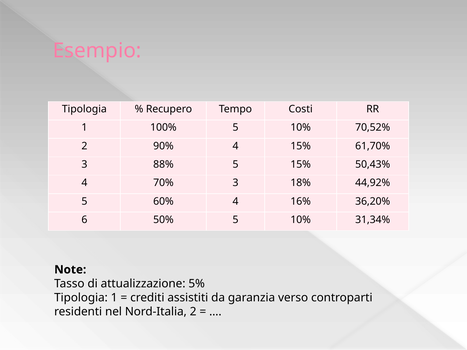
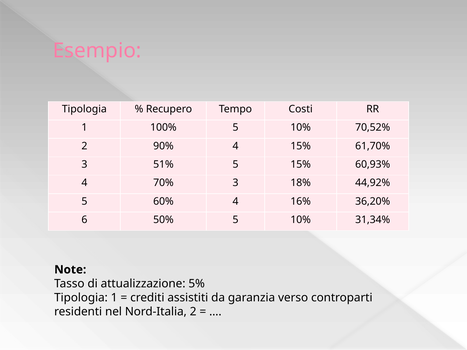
88%: 88% -> 51%
50,43%: 50,43% -> 60,93%
